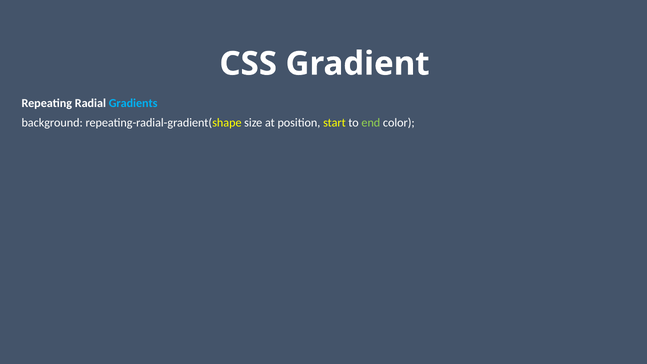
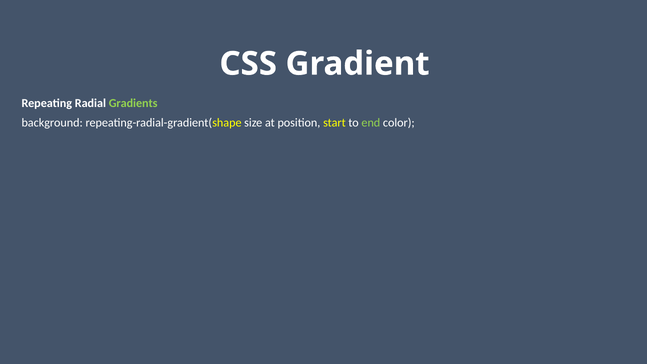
Gradients colour: light blue -> light green
